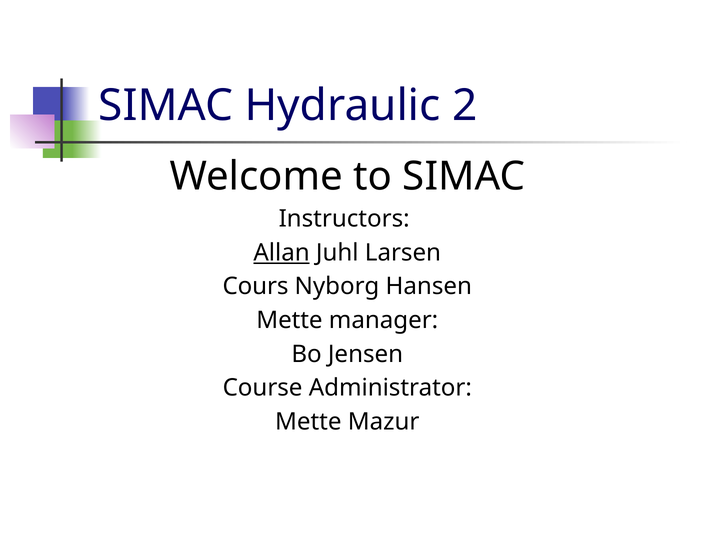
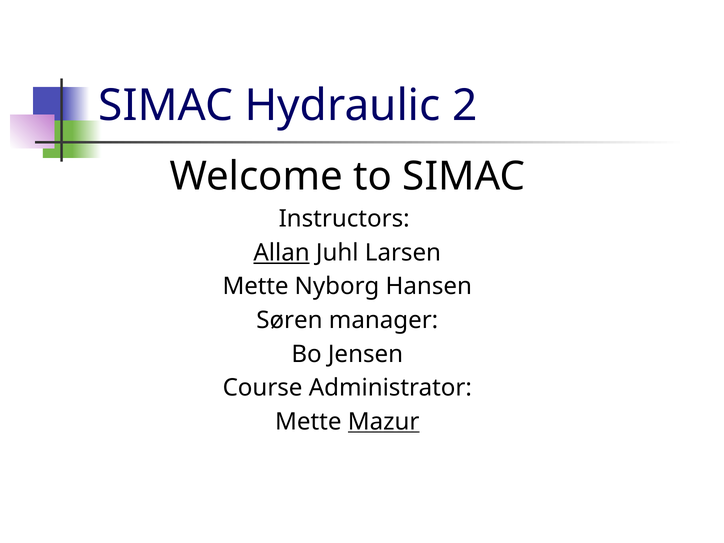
Cours at (256, 287): Cours -> Mette
Mette at (289, 320): Mette -> Søren
Mazur underline: none -> present
